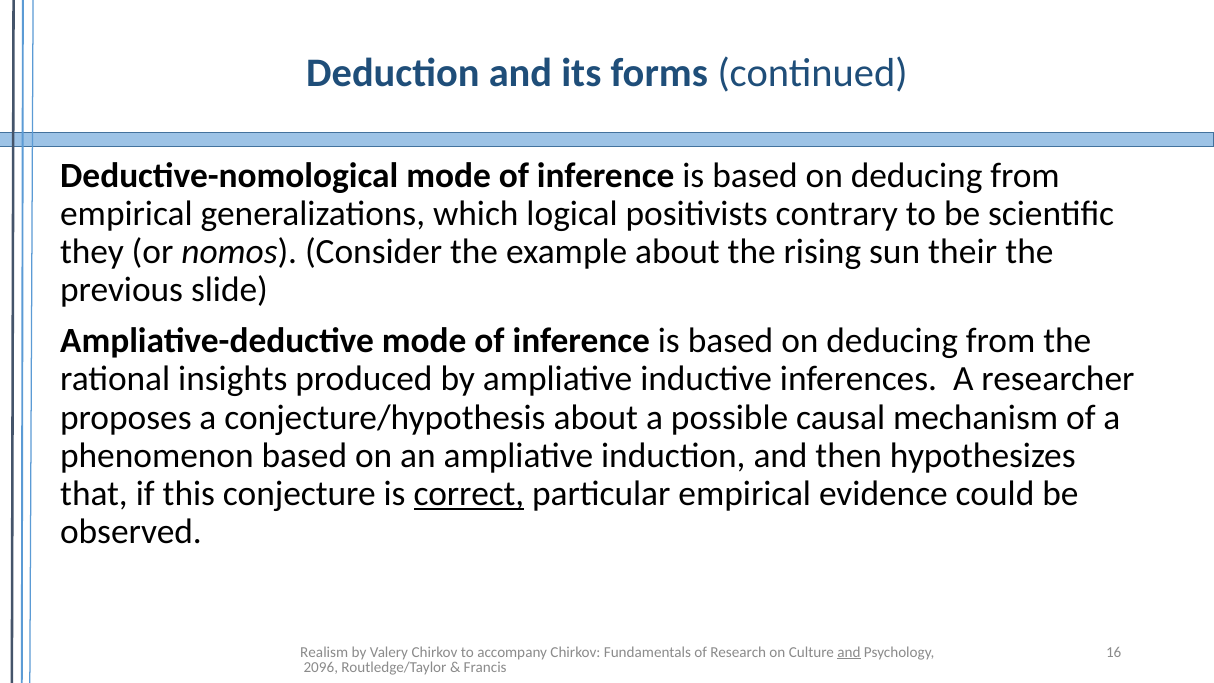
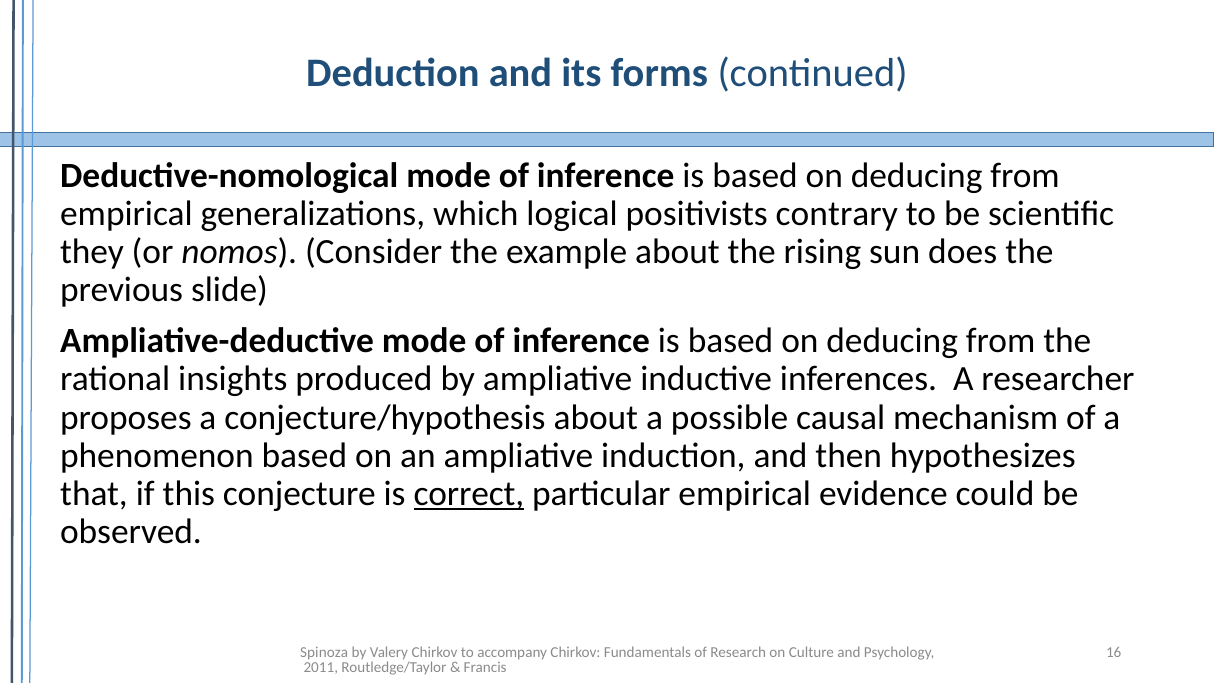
their: their -> does
Realism: Realism -> Spinoza
and at (849, 652) underline: present -> none
2096: 2096 -> 2011
